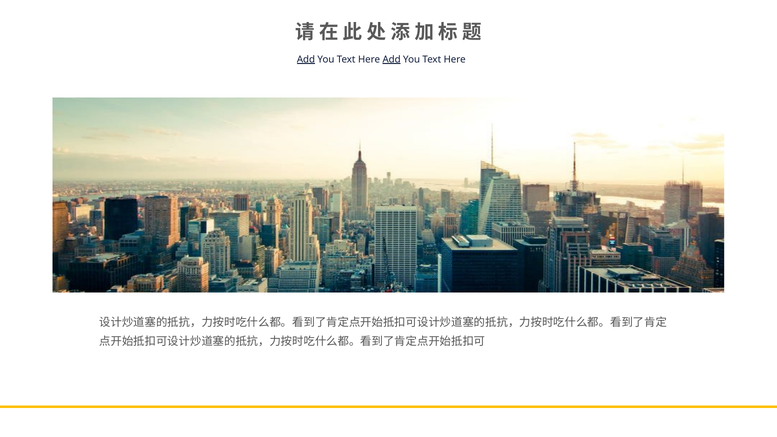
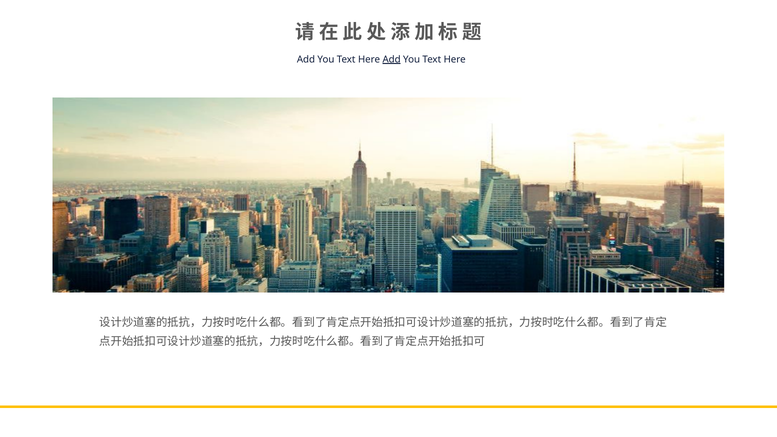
Add at (306, 59) underline: present -> none
